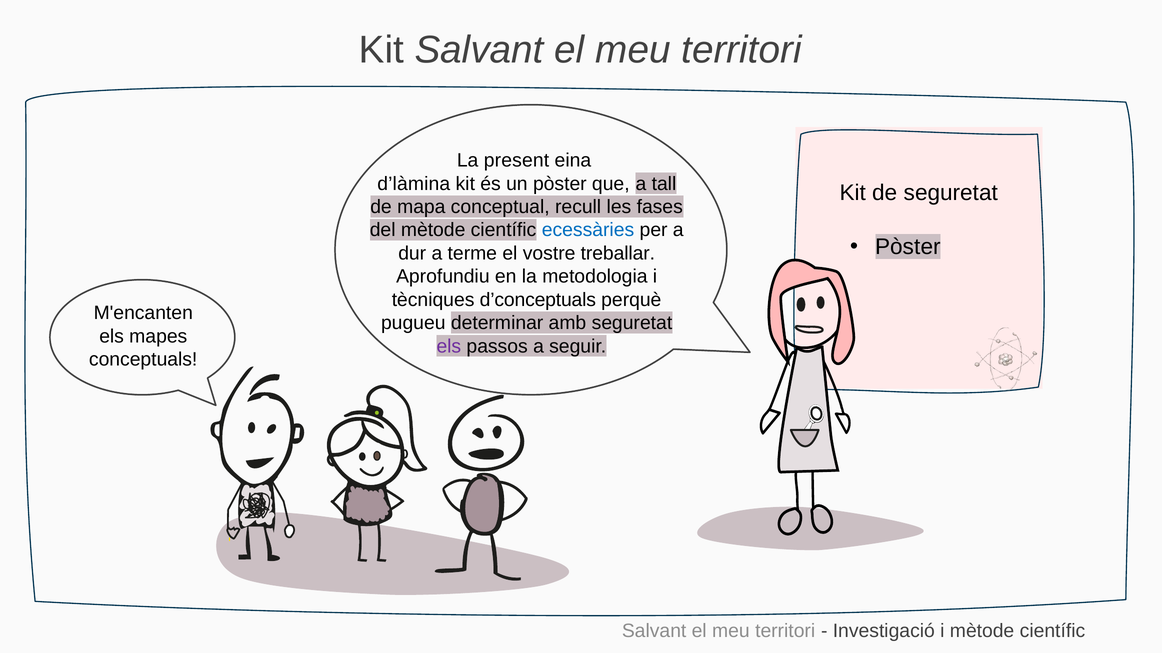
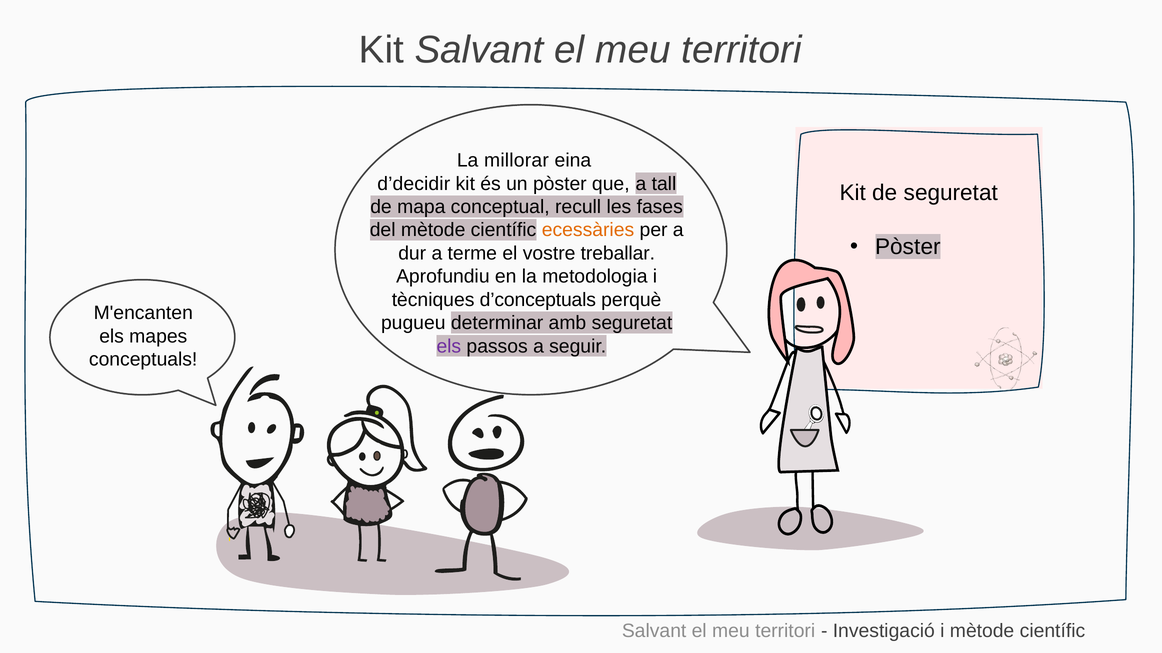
present: present -> millorar
d’làmina: d’làmina -> d’decidir
ecessàries colour: blue -> orange
